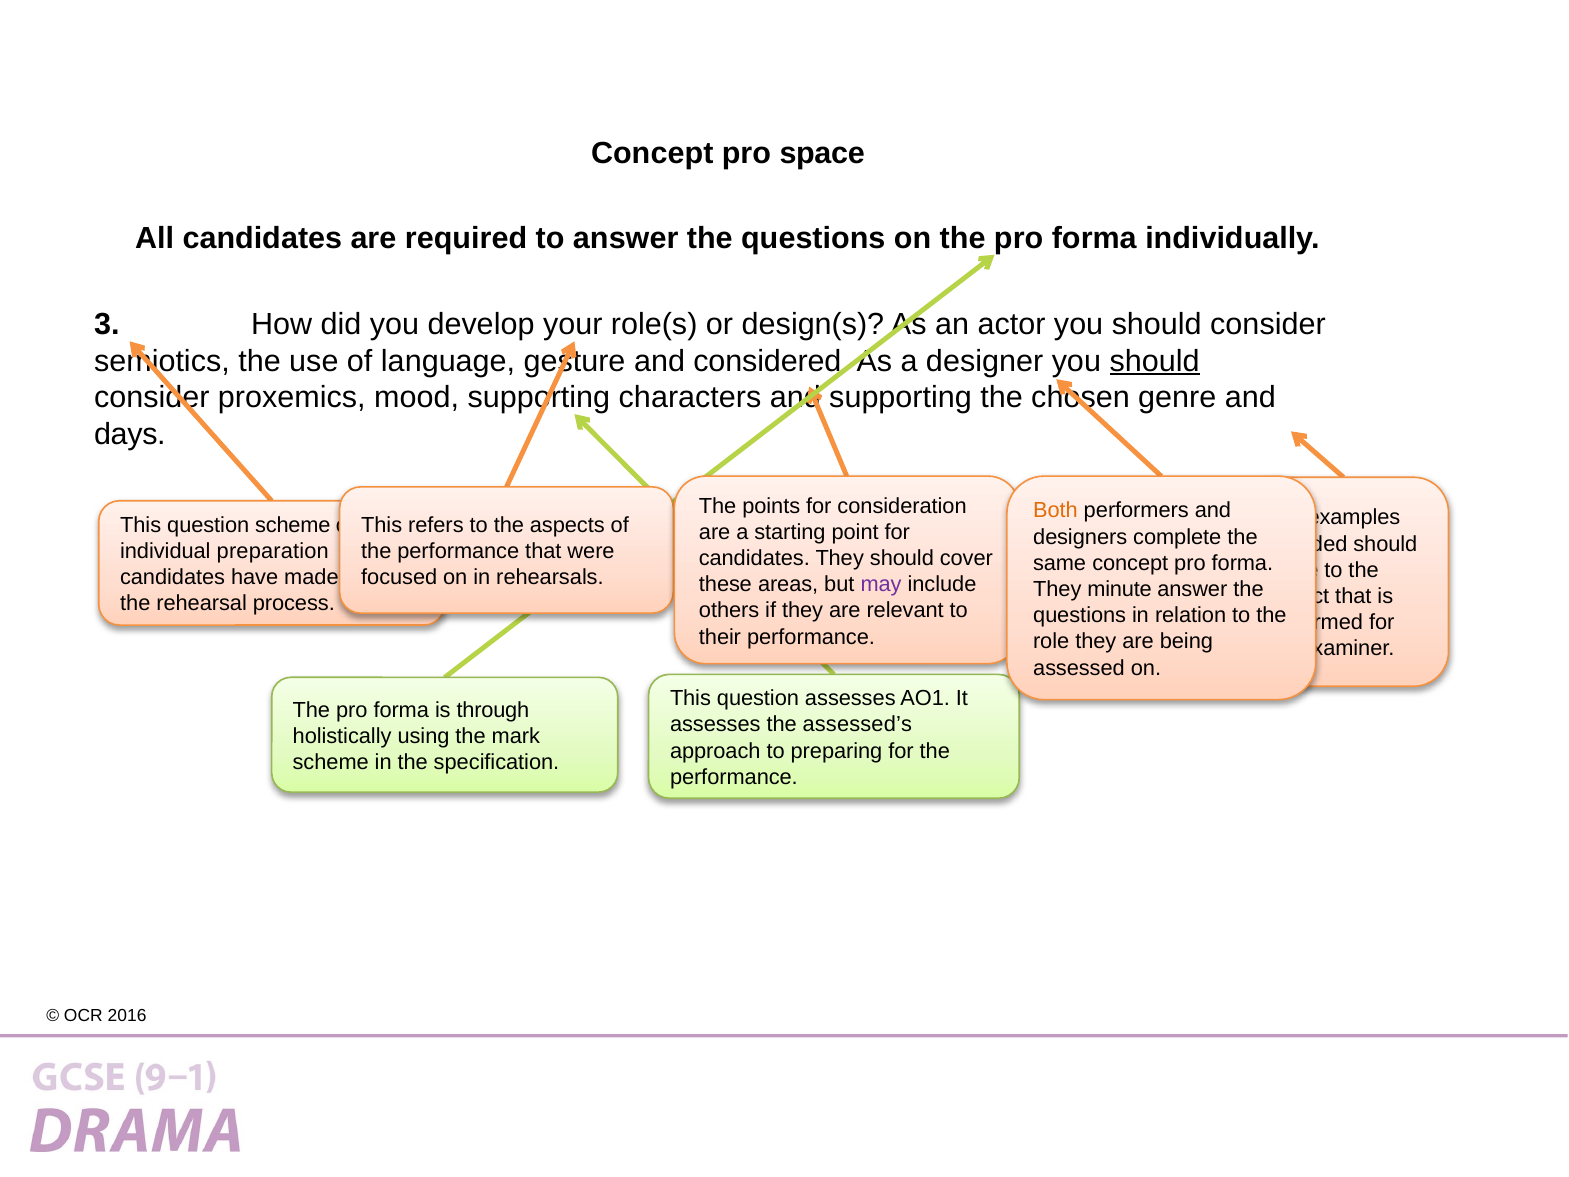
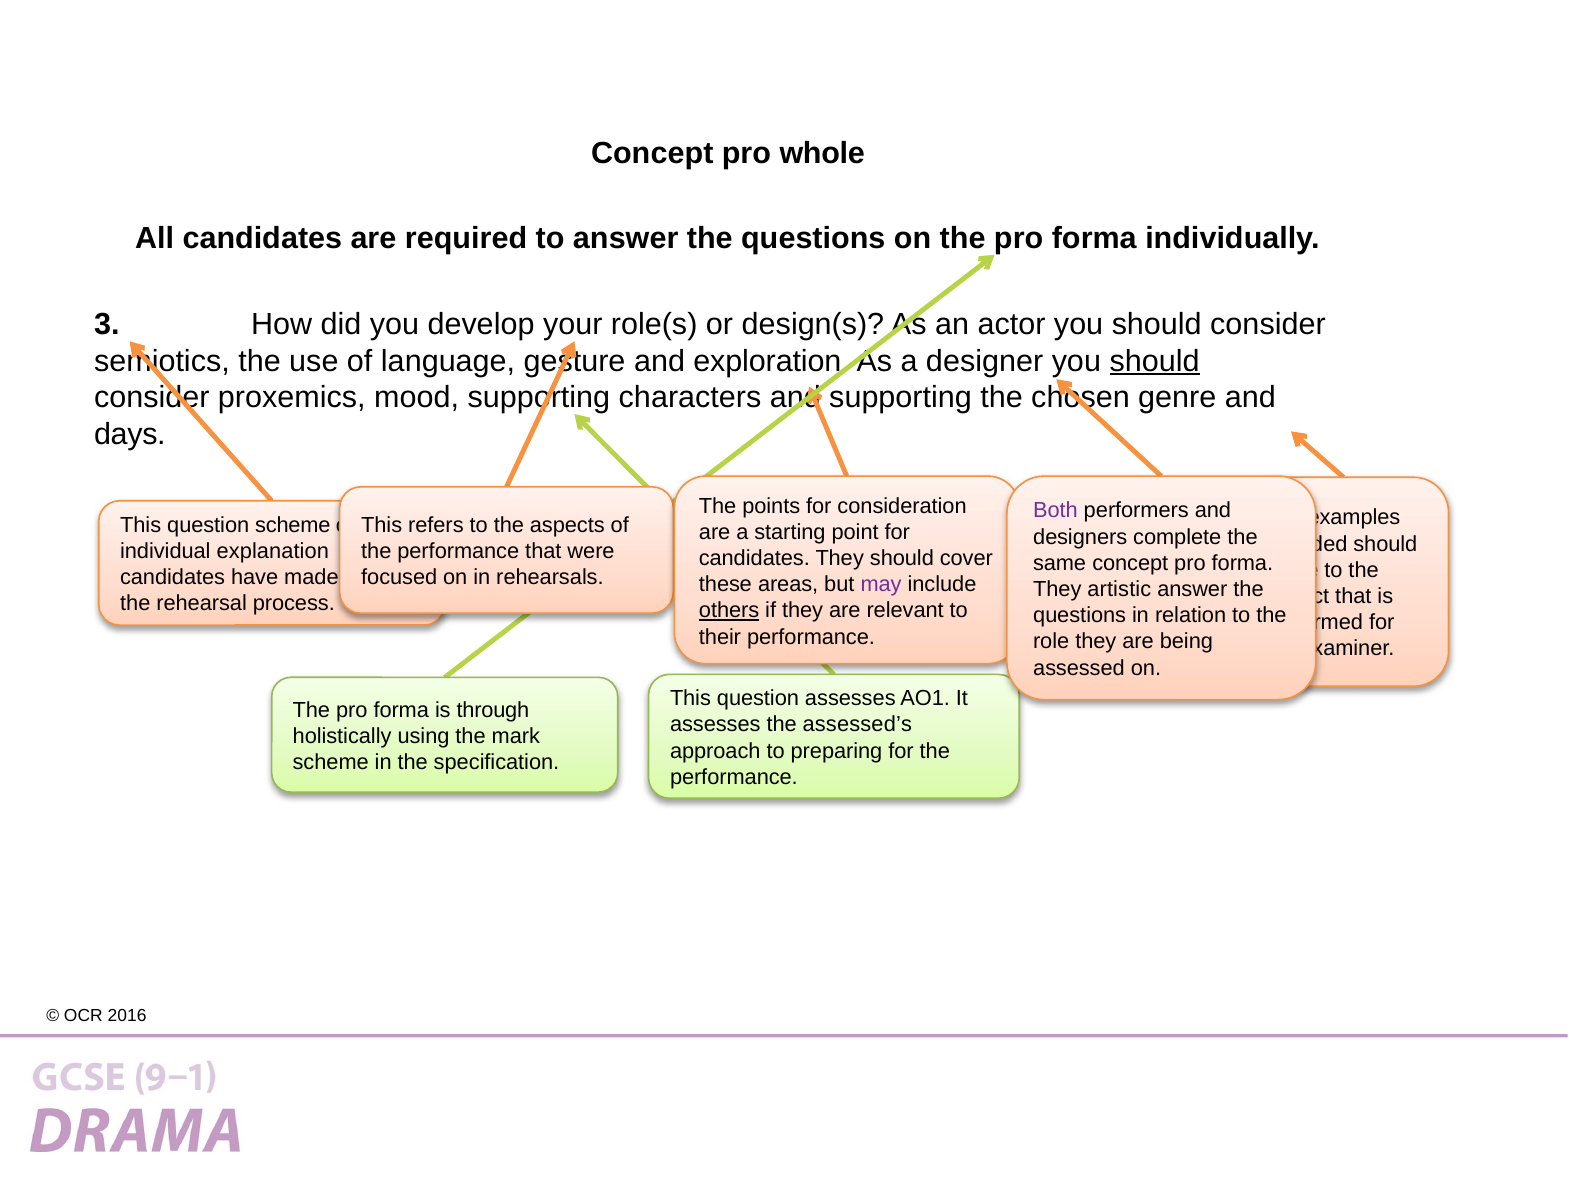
space: space -> whole
considered: considered -> exploration
Both colour: orange -> purple
preparation: preparation -> explanation
minute: minute -> artistic
others underline: none -> present
